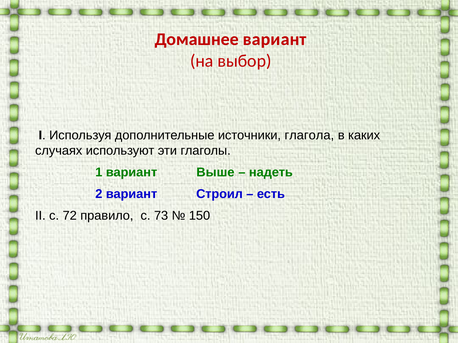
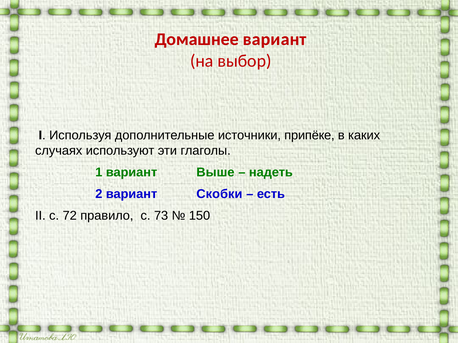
глагола: глагола -> припёке
Строил: Строил -> Скобки
